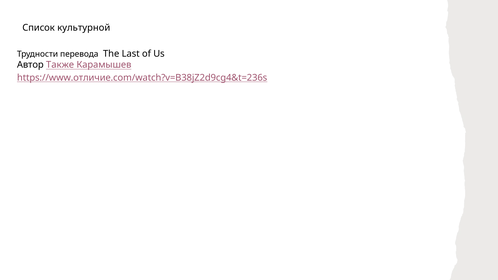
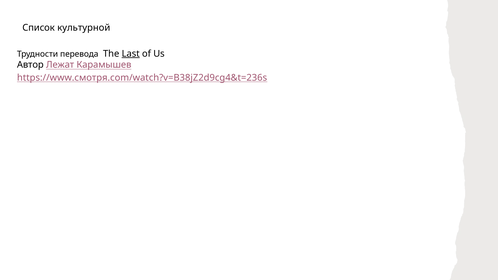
Last underline: none -> present
Также: Также -> Лежат
https://www.отличие.com/watch?v=B38jZ2d9cg4&t=236s: https://www.отличие.com/watch?v=B38jZ2d9cg4&t=236s -> https://www.смотря.com/watch?v=B38jZ2d9cg4&t=236s
